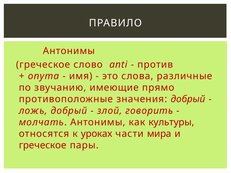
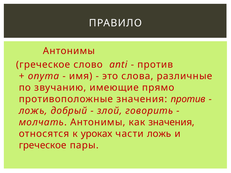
значения добрый: добрый -> против
как культуры: культуры -> значения
части мира: мира -> ложь
